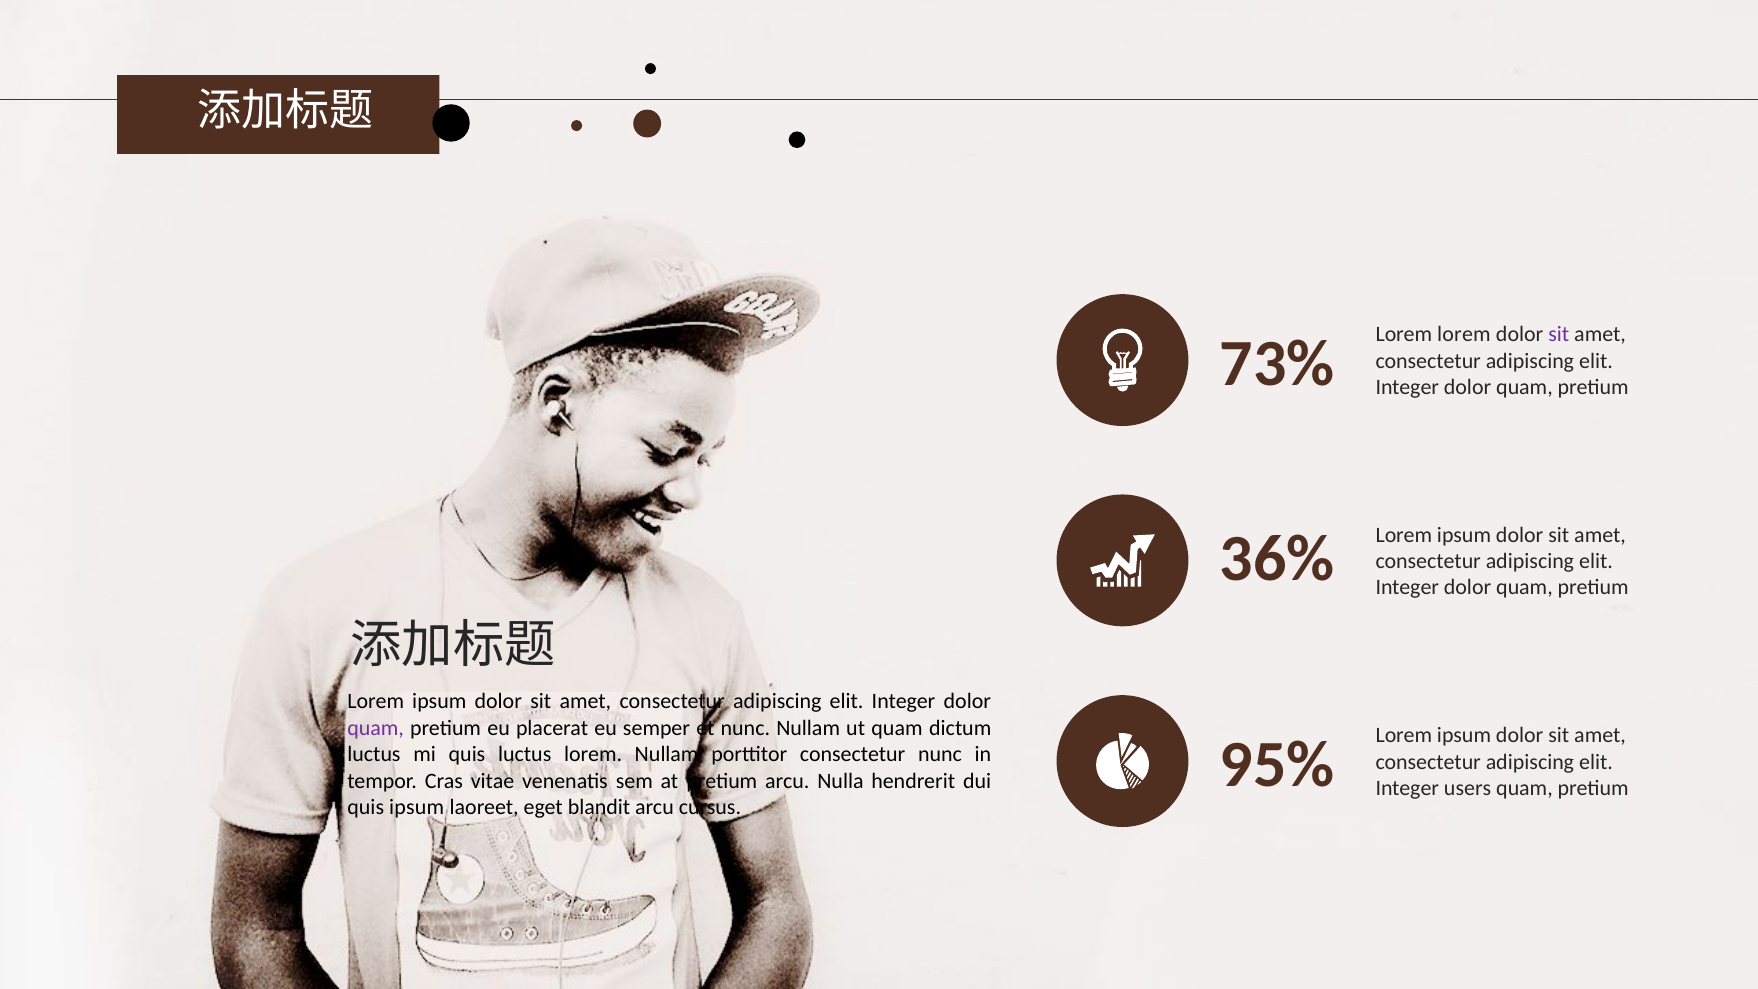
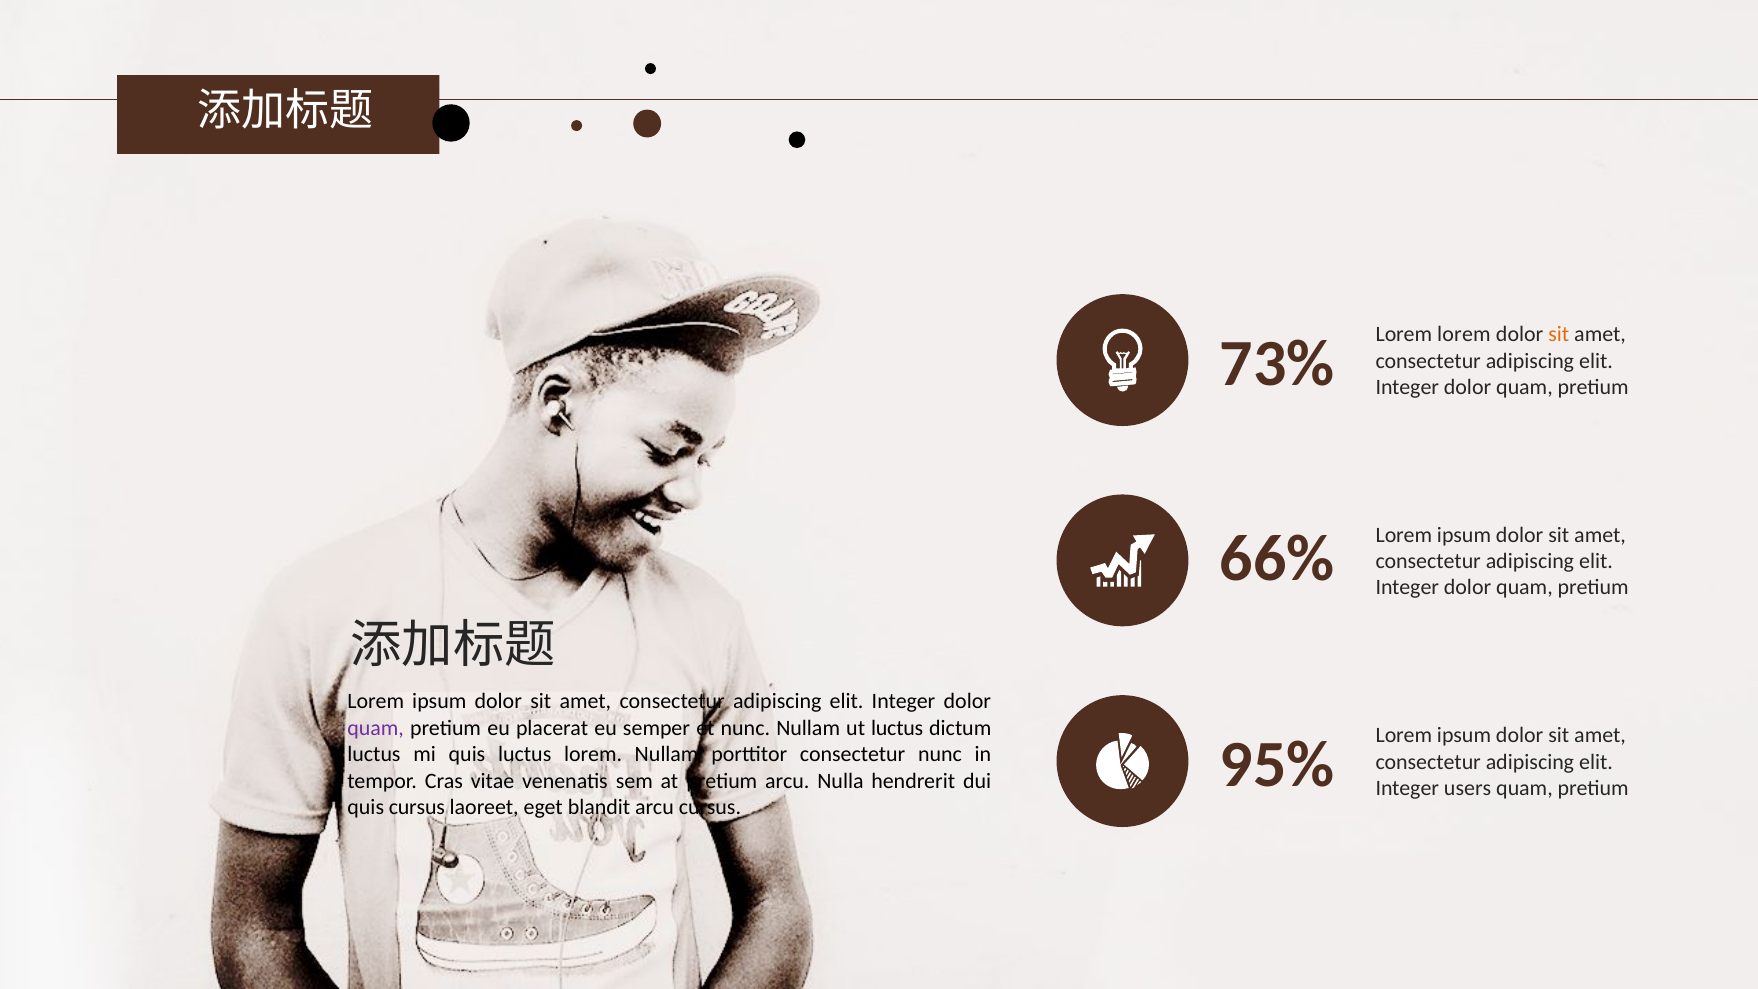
sit at (1559, 335) colour: purple -> orange
36%: 36% -> 66%
ut quam: quam -> luctus
quis ipsum: ipsum -> cursus
